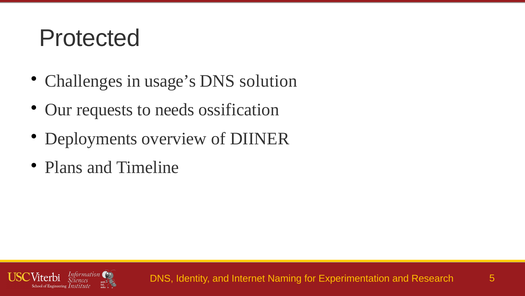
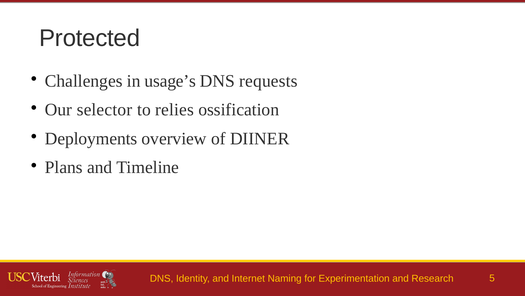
solution: solution -> requests
requests: requests -> selector
needs: needs -> relies
